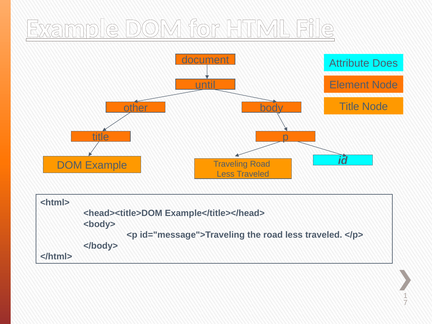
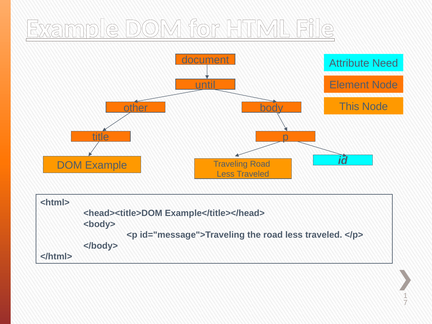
Does: Does -> Need
Title at (349, 107): Title -> This
